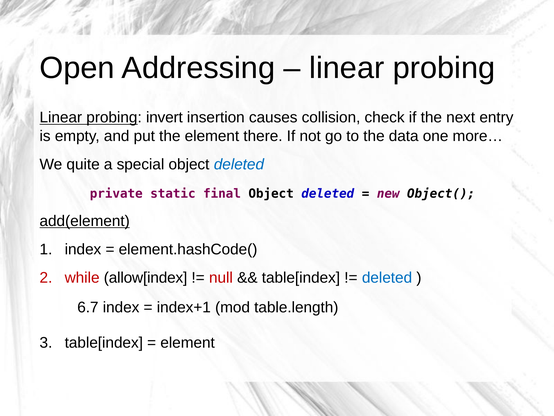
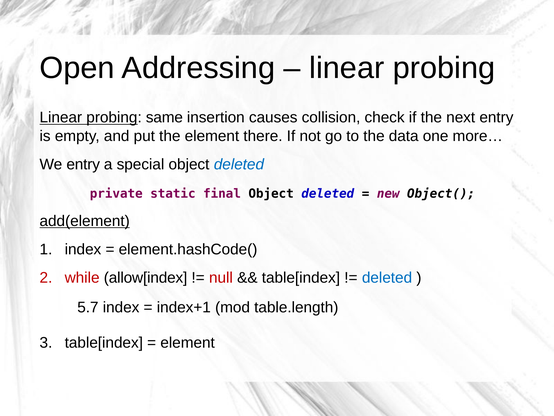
invert: invert -> same
We quite: quite -> entry
6.7: 6.7 -> 5.7
